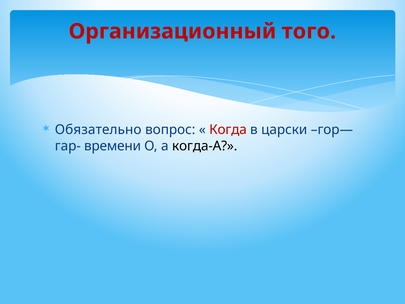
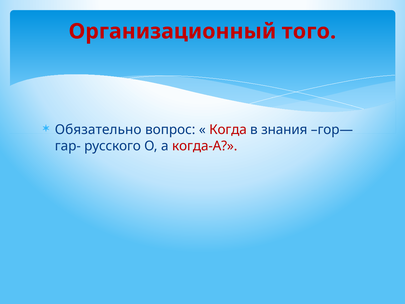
царски: царски -> знания
времени: времени -> русского
когда-А colour: black -> red
